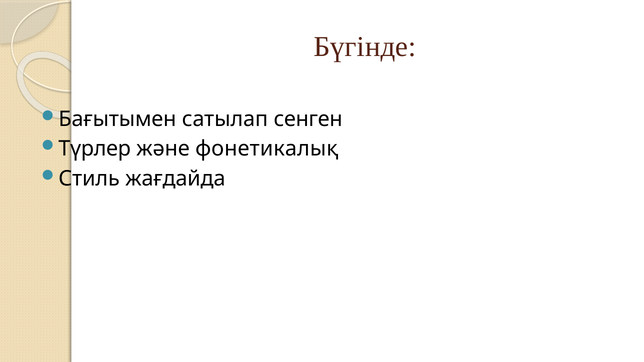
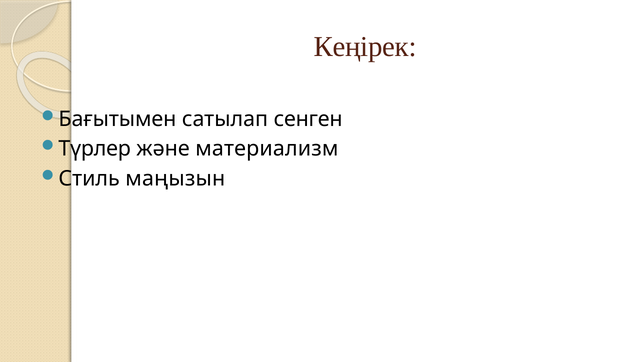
Бүгінде: Бүгінде -> Кеңірек
фонетикалық: фонетикалық -> материализм
жағдайда: жағдайда -> маңызын
